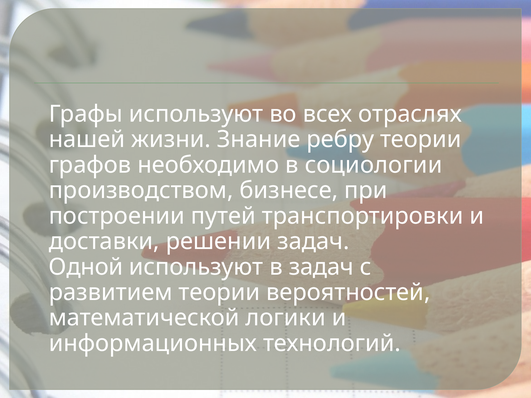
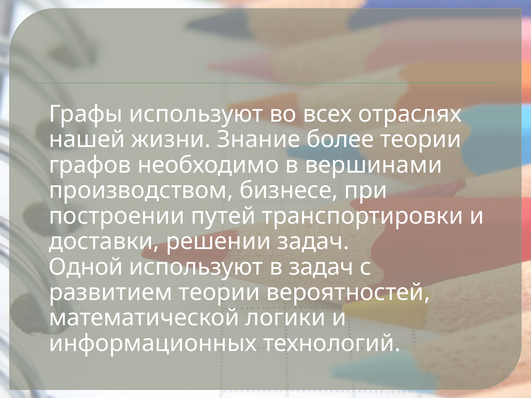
ребру: ребру -> более
социологии: социологии -> вершинами
